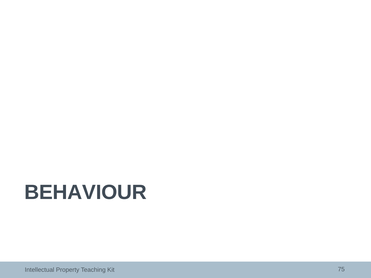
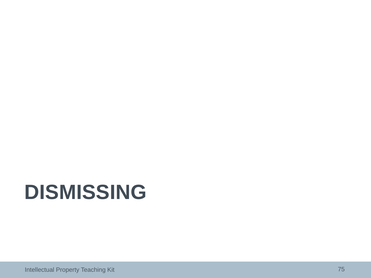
BEHAVIOUR: BEHAVIOUR -> DISMISSING
